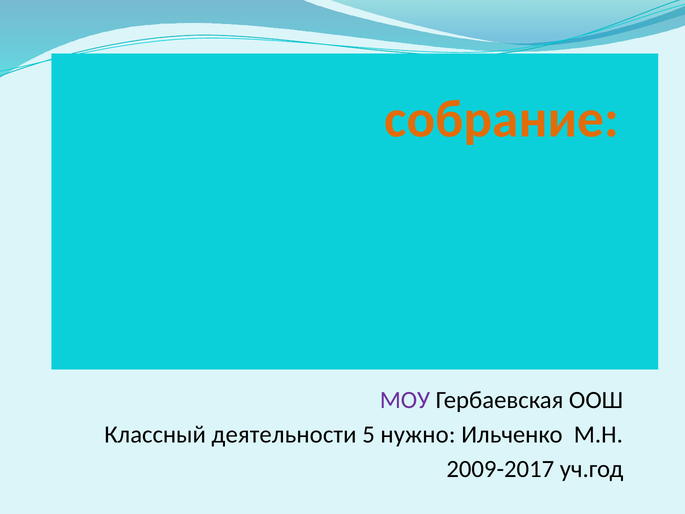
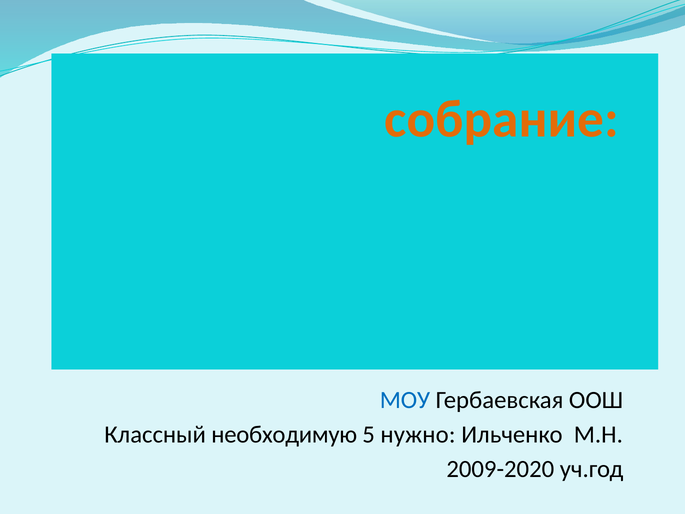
МОУ colour: purple -> blue
Классный деятельности: деятельности -> необходимую
2009-2017: 2009-2017 -> 2009-2020
